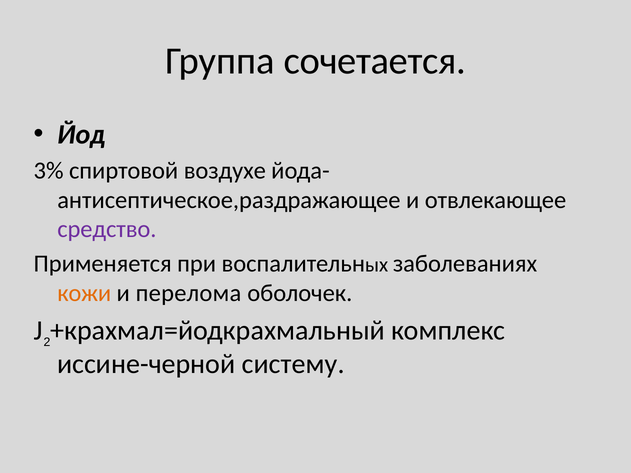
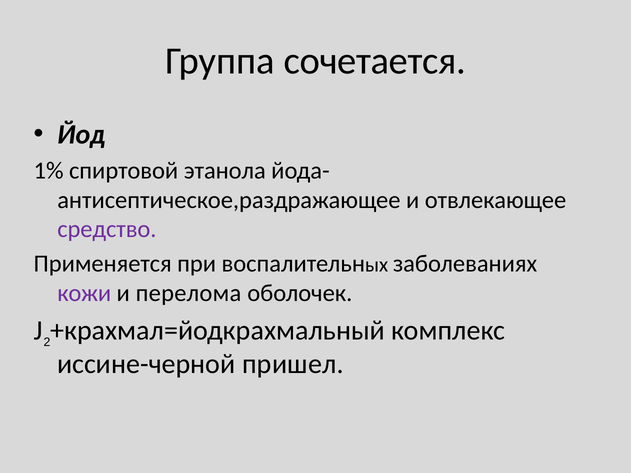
3%: 3% -> 1%
воздухе: воздухе -> этанола
кожи colour: orange -> purple
систему: систему -> пришел
